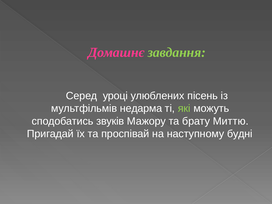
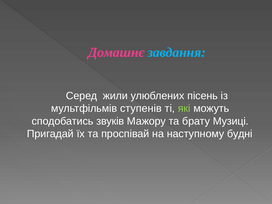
завдання colour: light green -> light blue
уроці: уроці -> жили
недарма: недарма -> ступенів
Миттю: Миттю -> Музиці
